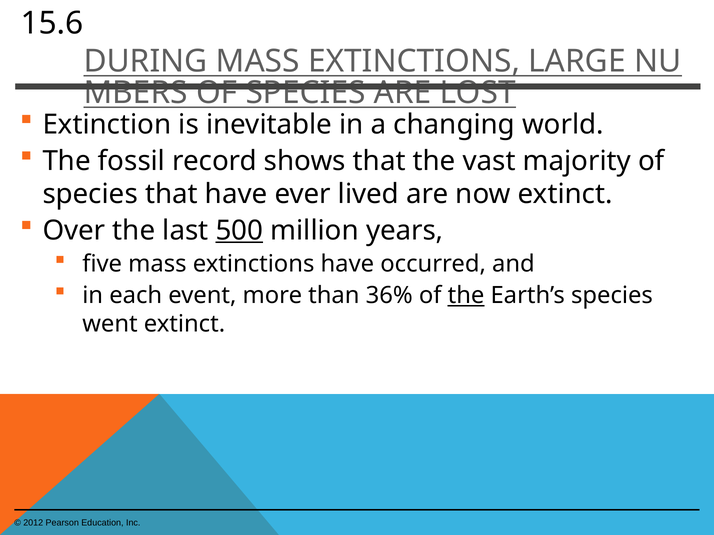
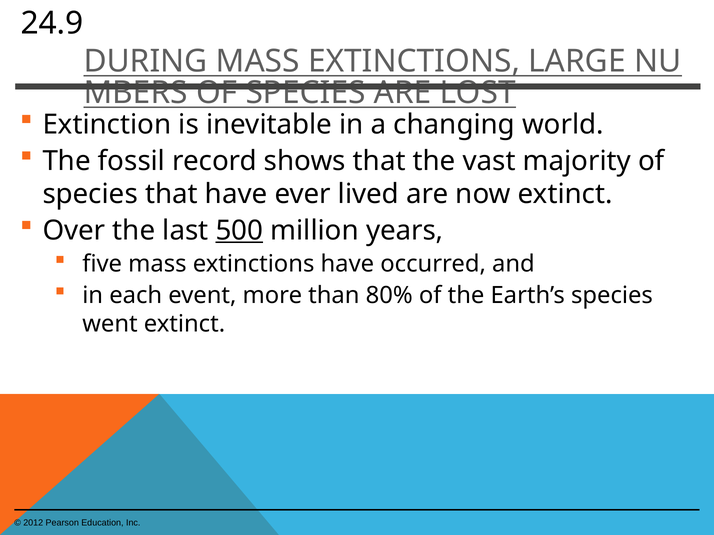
15.6: 15.6 -> 24.9
36%: 36% -> 80%
the at (466, 296) underline: present -> none
